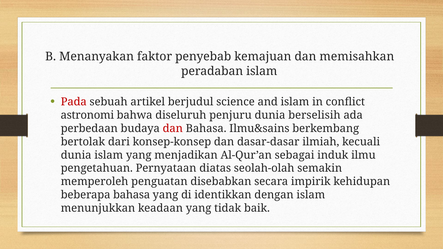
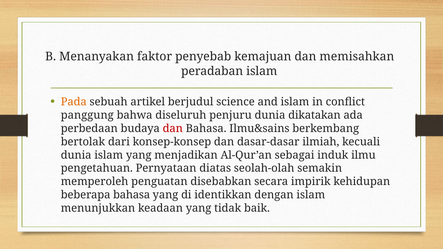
Pada colour: red -> orange
astronomi: astronomi -> panggung
berselisih: berselisih -> dikatakan
